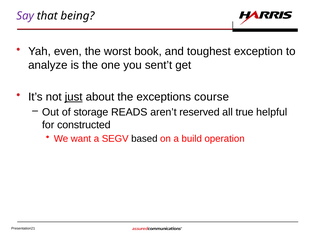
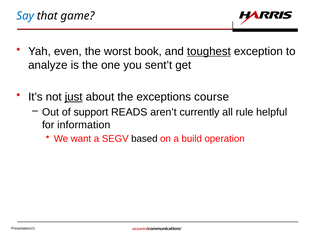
Say colour: purple -> blue
being: being -> game
toughest underline: none -> present
storage: storage -> support
reserved: reserved -> currently
true: true -> rule
constructed: constructed -> information
